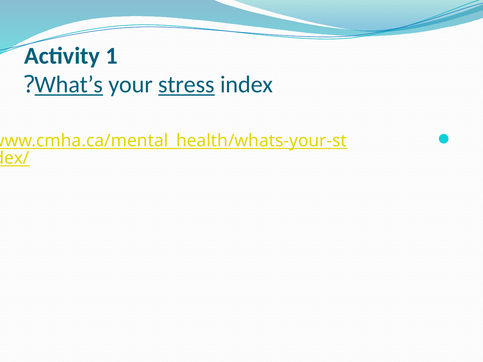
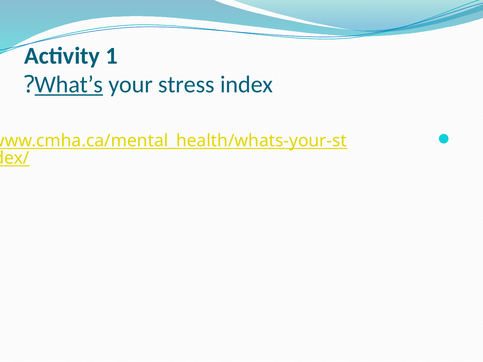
stress underline: present -> none
